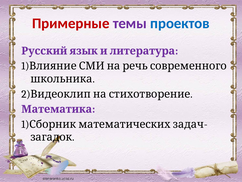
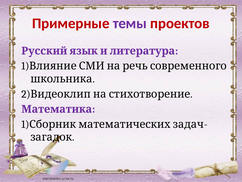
проектов colour: blue -> red
